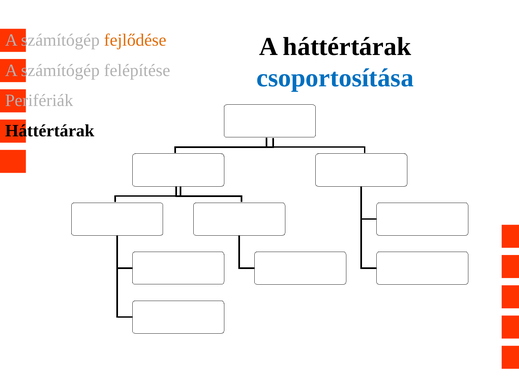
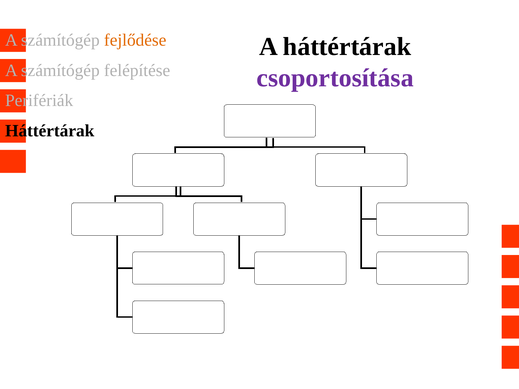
csoportosítása colour: blue -> purple
